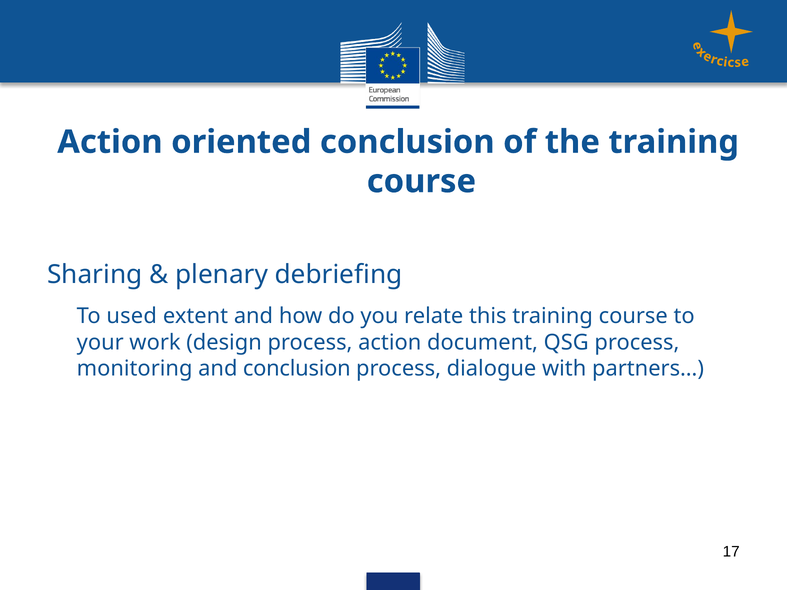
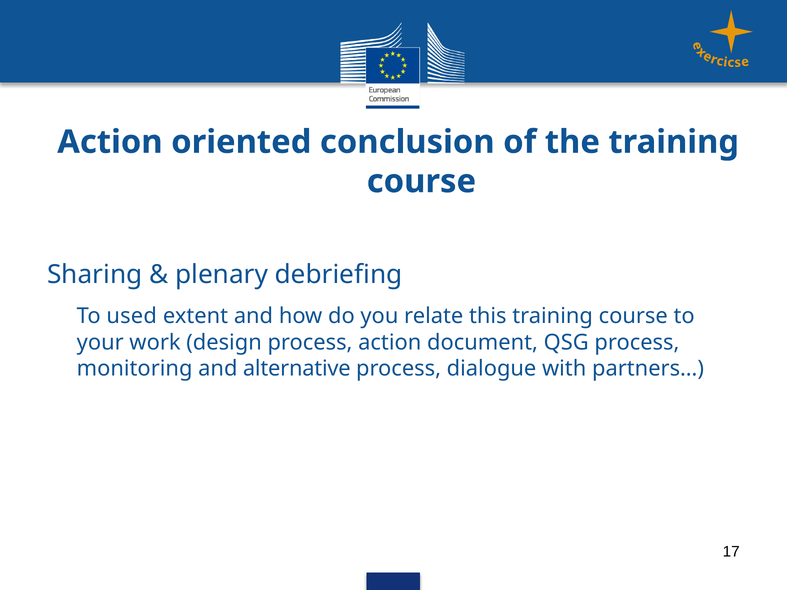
and conclusion: conclusion -> alternative
